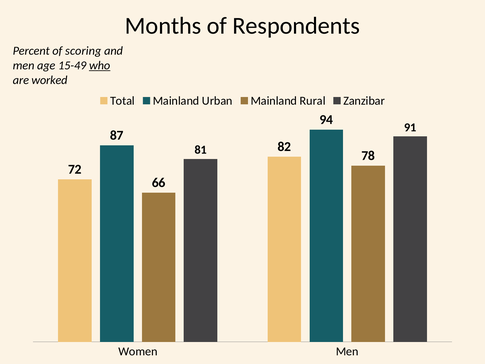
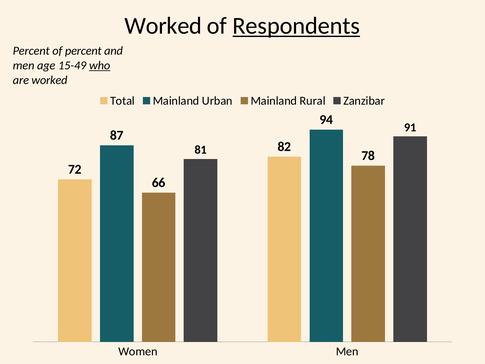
Months at (163, 26): Months -> Worked
Respondents underline: none -> present
of scoring: scoring -> percent
